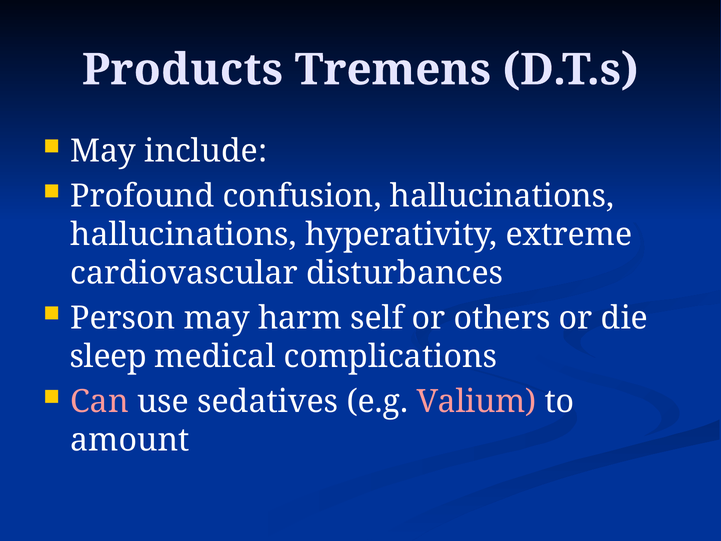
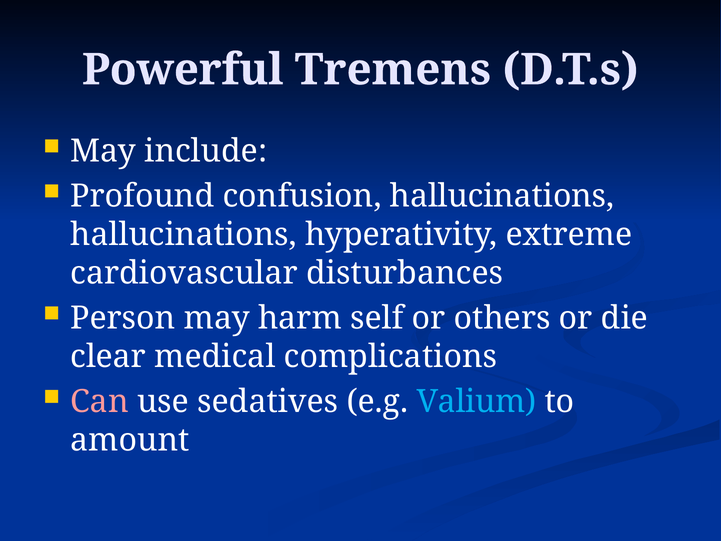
Products: Products -> Powerful
sleep: sleep -> clear
Valium colour: pink -> light blue
